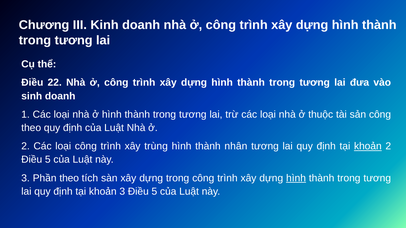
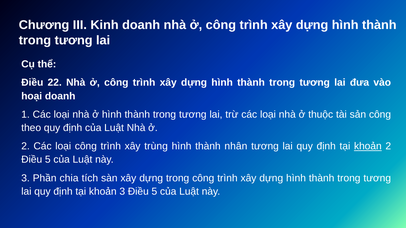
sinh: sinh -> hoại
Phần theo: theo -> chia
hình at (296, 178) underline: present -> none
